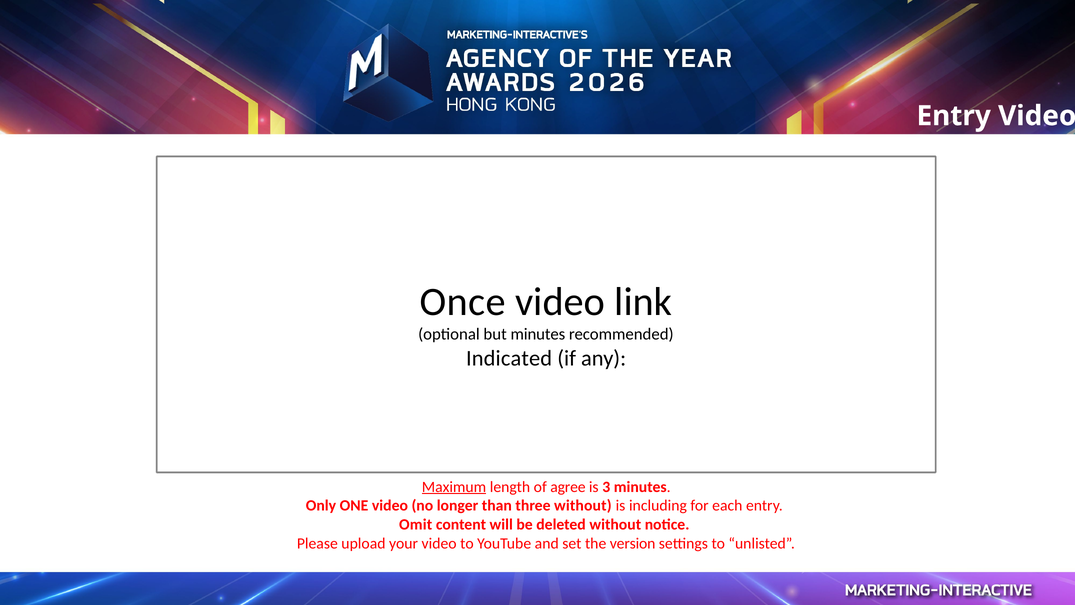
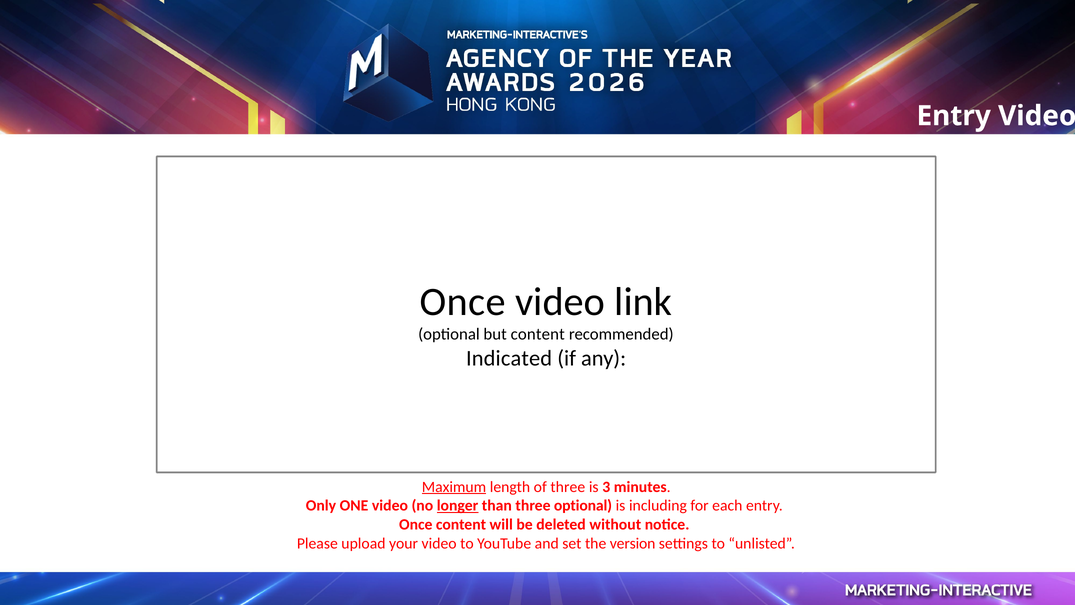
but minutes: minutes -> content
of agree: agree -> three
longer underline: none -> present
three without: without -> optional
Omit at (416, 524): Omit -> Once
